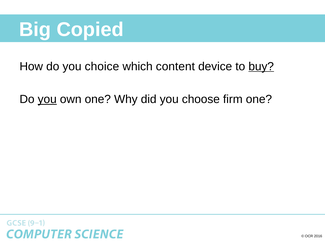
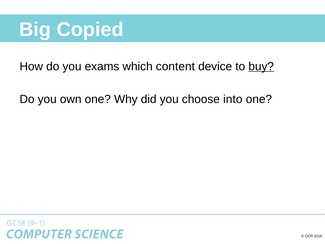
choice: choice -> exams
you at (47, 99) underline: present -> none
firm: firm -> into
